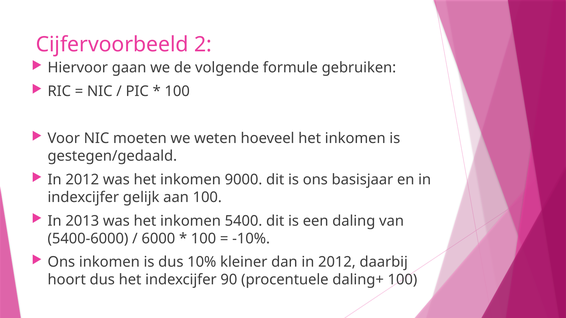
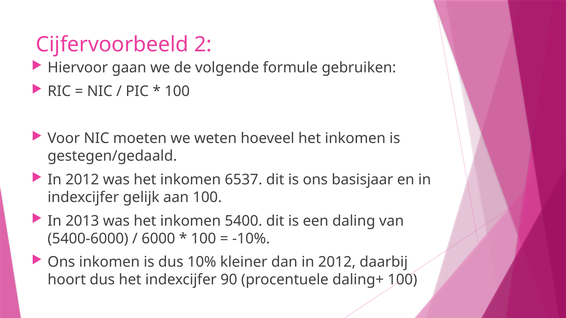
9000: 9000 -> 6537
